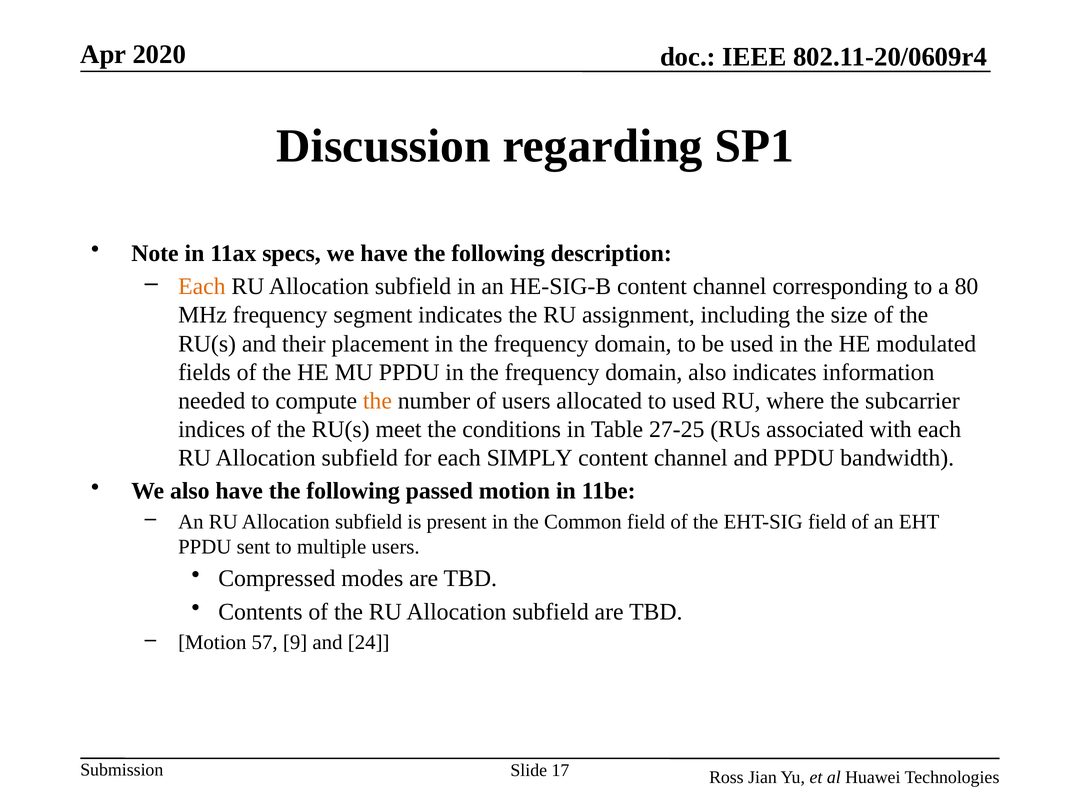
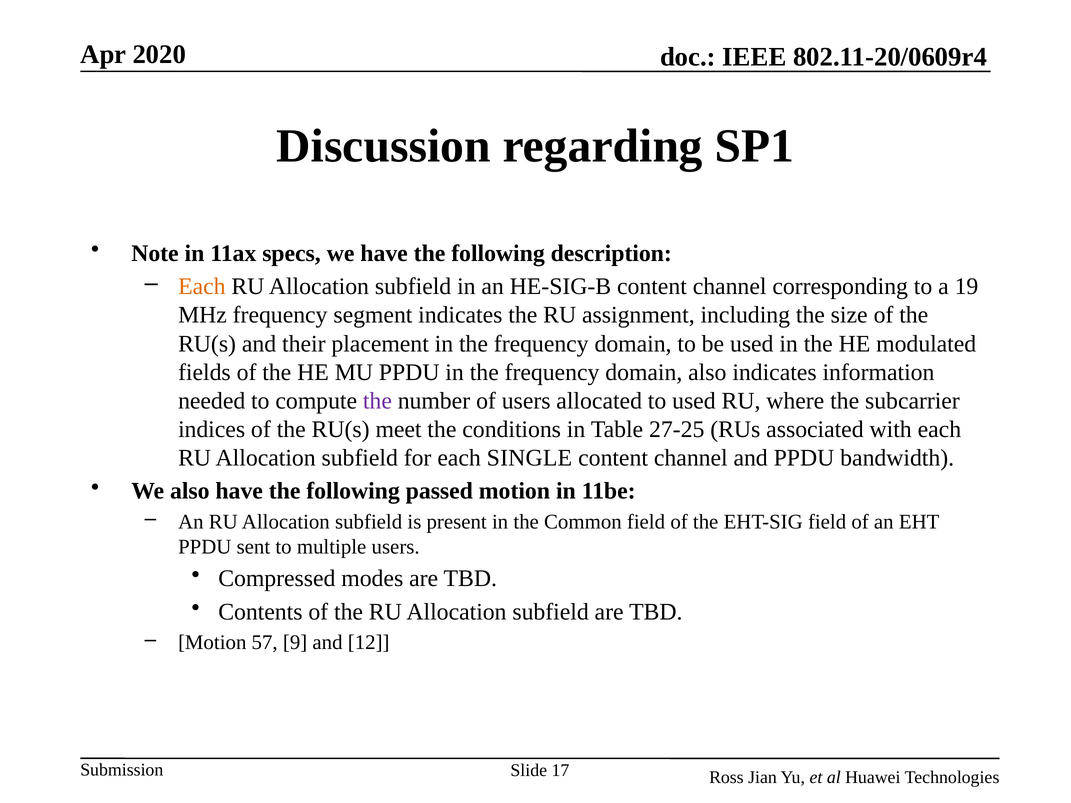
80: 80 -> 19
the at (377, 401) colour: orange -> purple
SIMPLY: SIMPLY -> SINGLE
24: 24 -> 12
